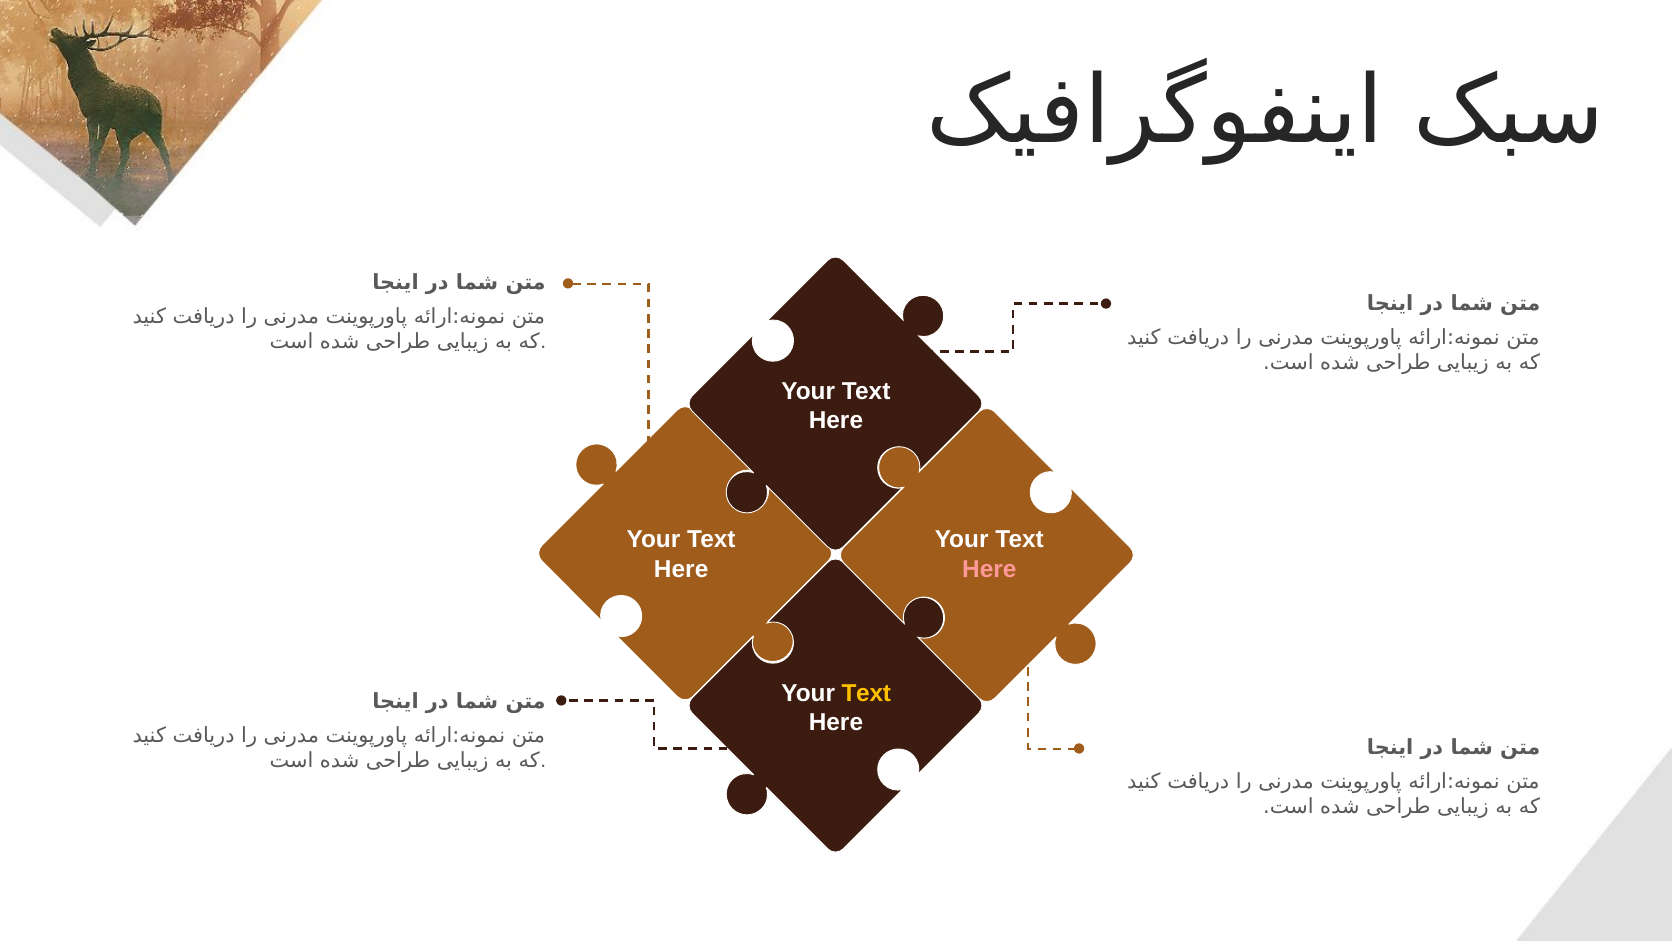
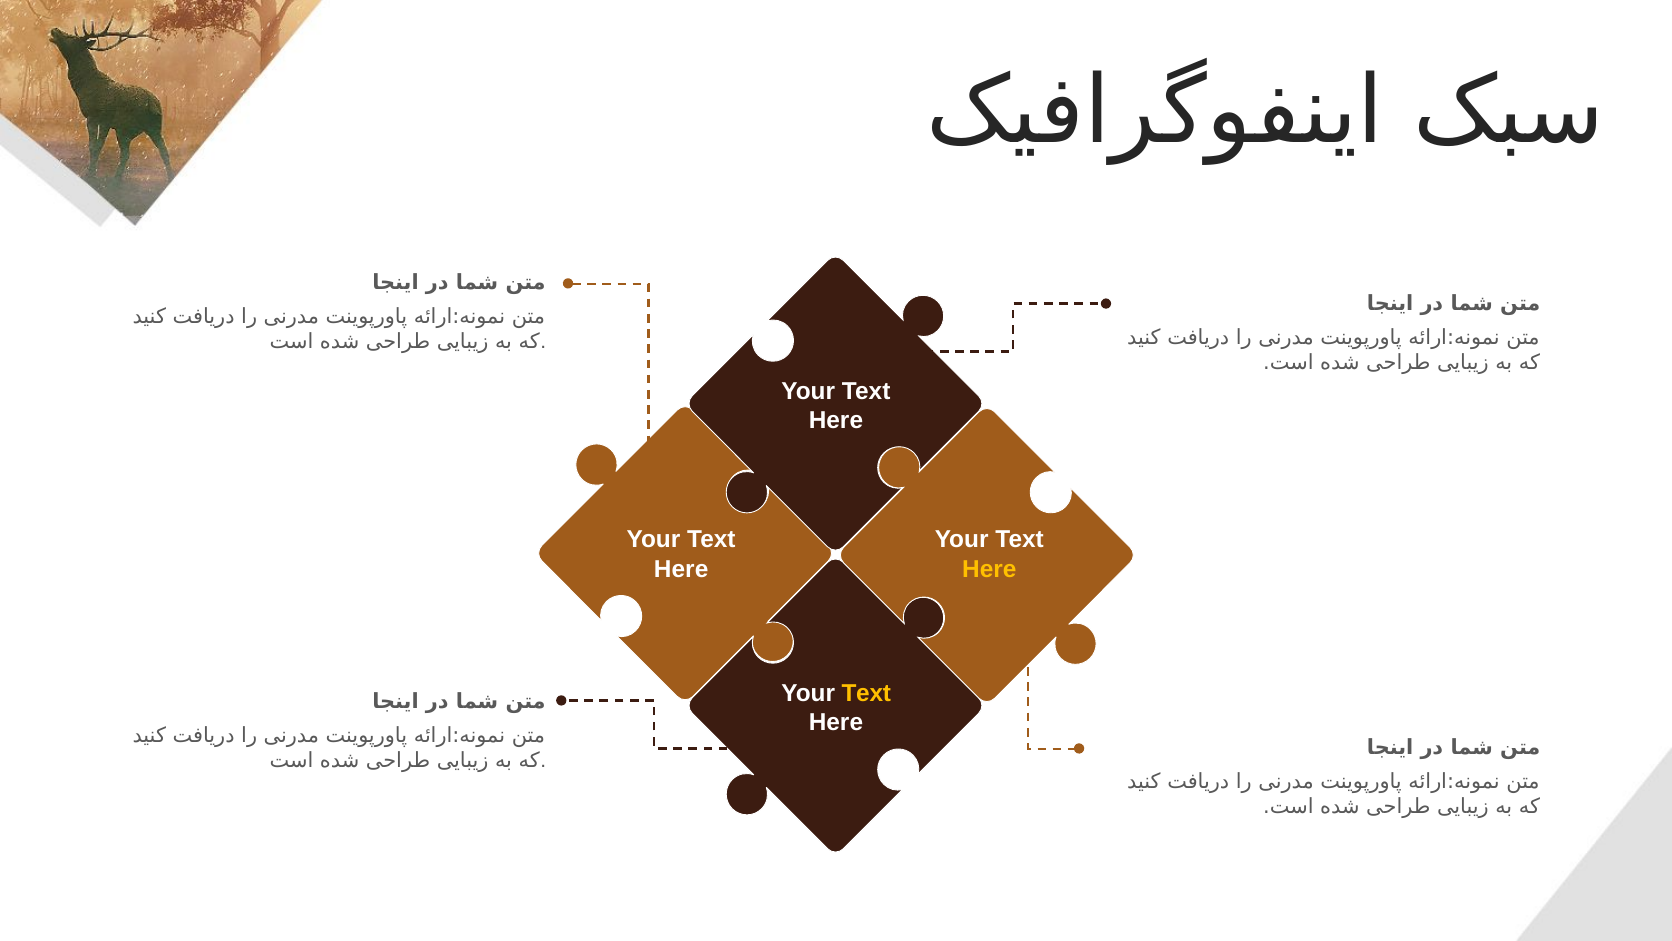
Here at (989, 569) colour: pink -> yellow
